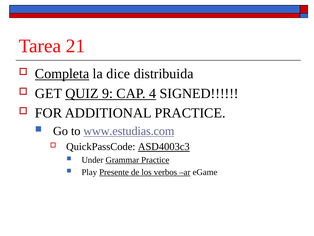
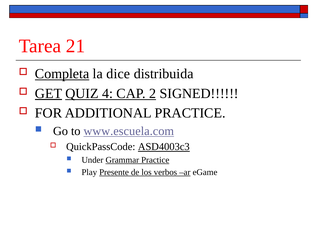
GET underline: none -> present
9: 9 -> 4
4: 4 -> 2
www.estudias.com: www.estudias.com -> www.escuela.com
